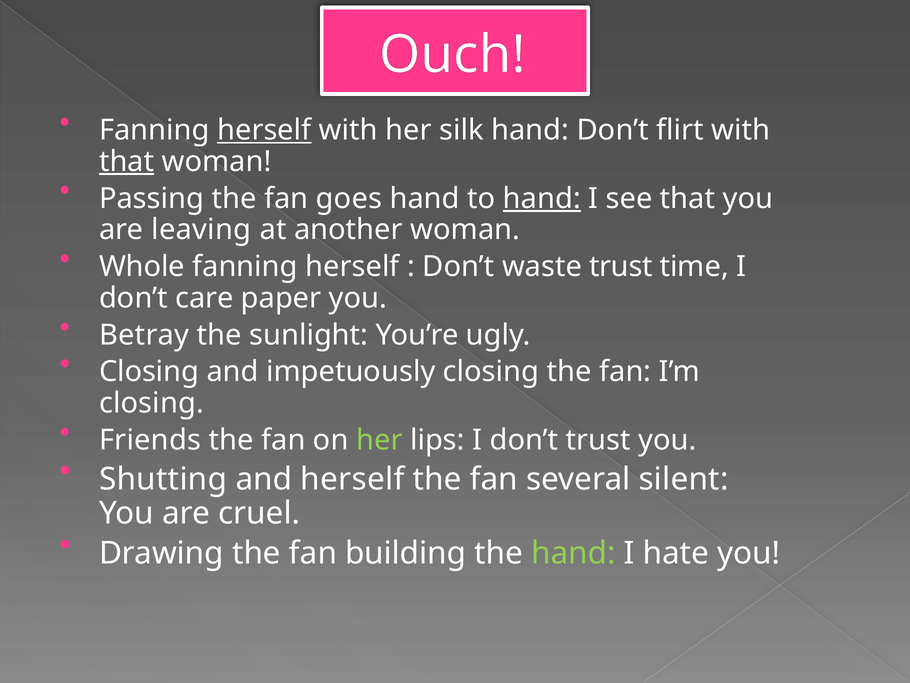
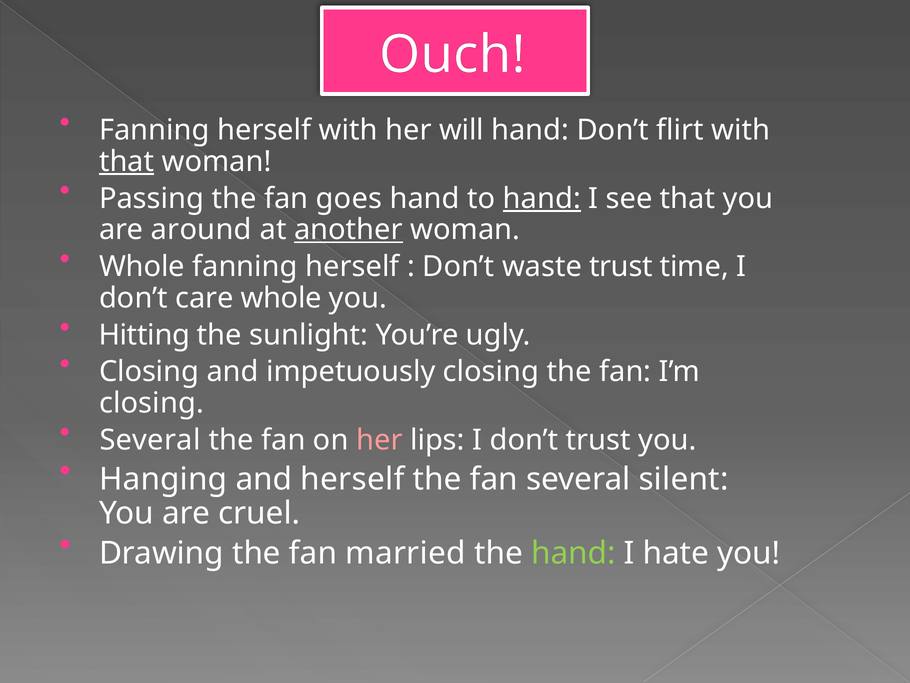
herself at (264, 130) underline: present -> none
silk: silk -> will
leaving: leaving -> around
another underline: none -> present
care paper: paper -> whole
Betray: Betray -> Hitting
Friends at (150, 440): Friends -> Several
her at (379, 440) colour: light green -> pink
Shutting: Shutting -> Hanging
building: building -> married
